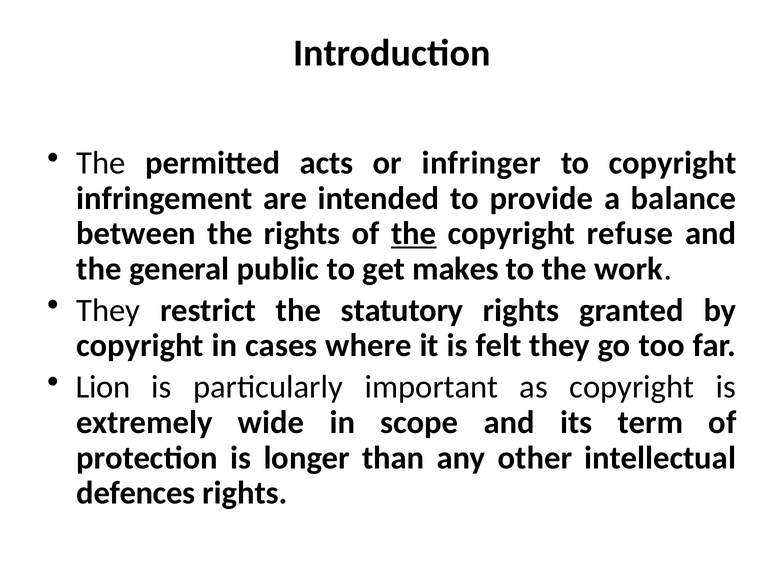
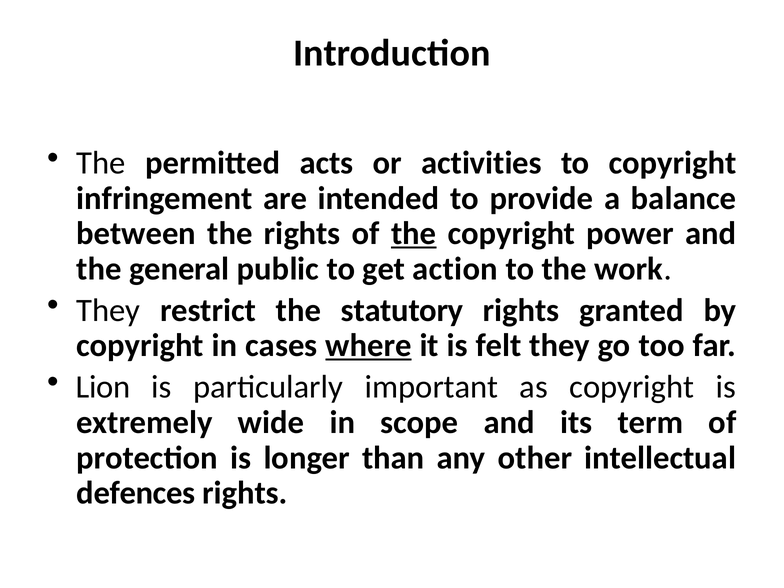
infringer: infringer -> activities
refuse: refuse -> power
makes: makes -> action
where underline: none -> present
